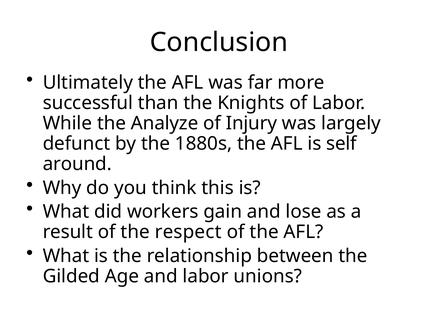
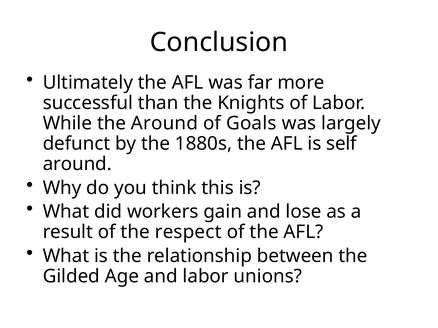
the Analyze: Analyze -> Around
Injury: Injury -> Goals
